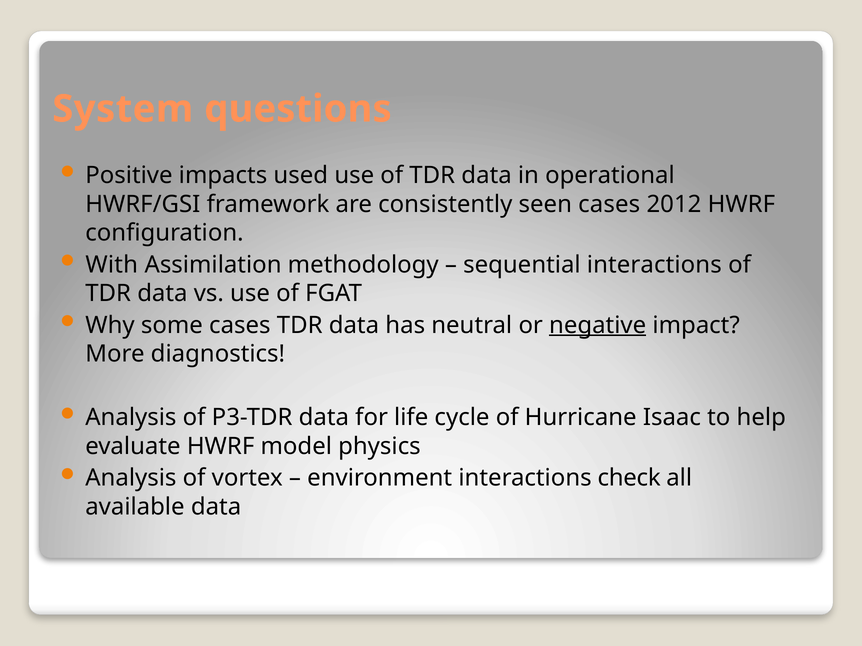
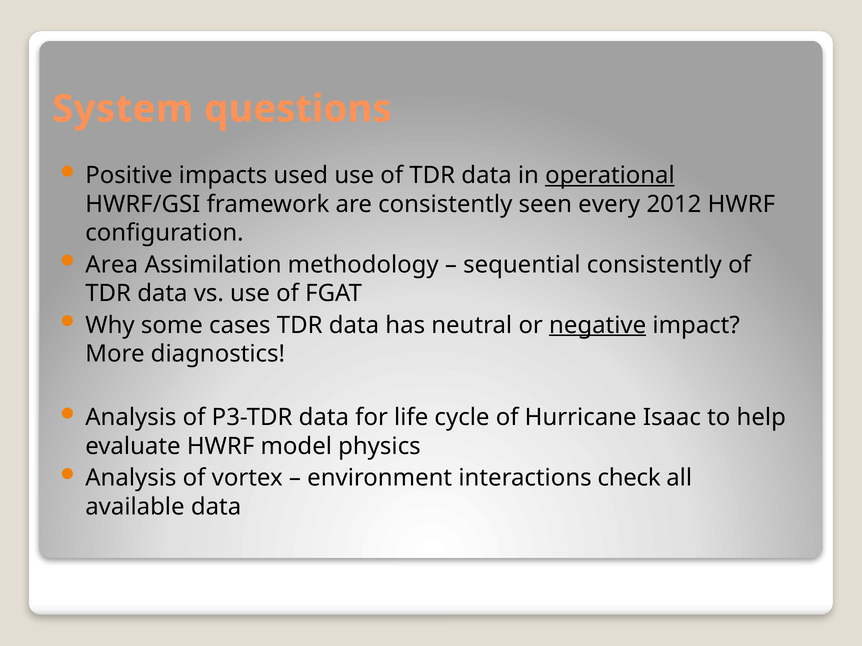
operational underline: none -> present
seen cases: cases -> every
With: With -> Area
sequential interactions: interactions -> consistently
